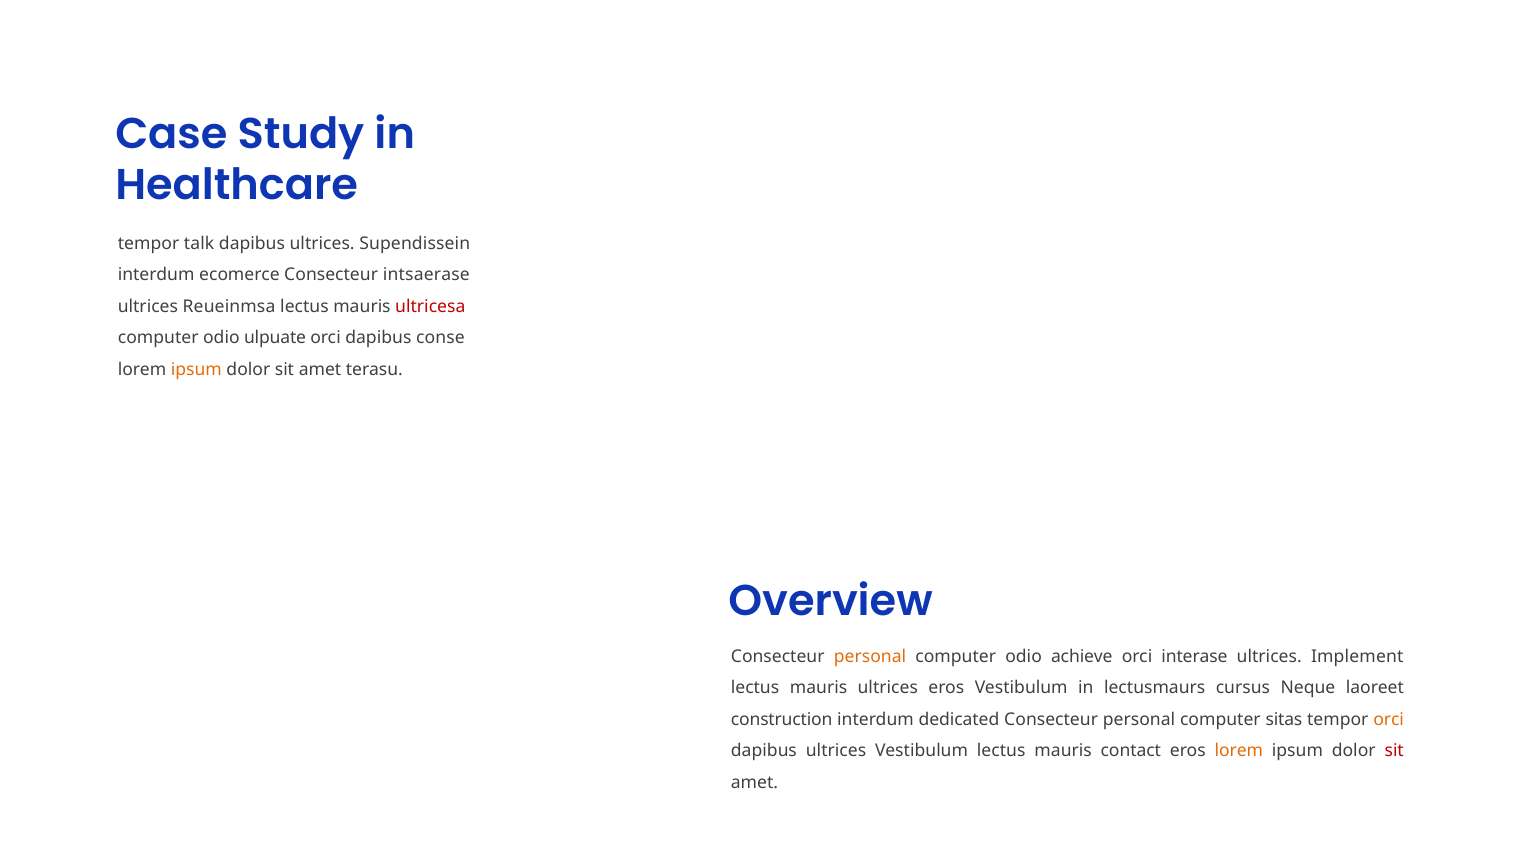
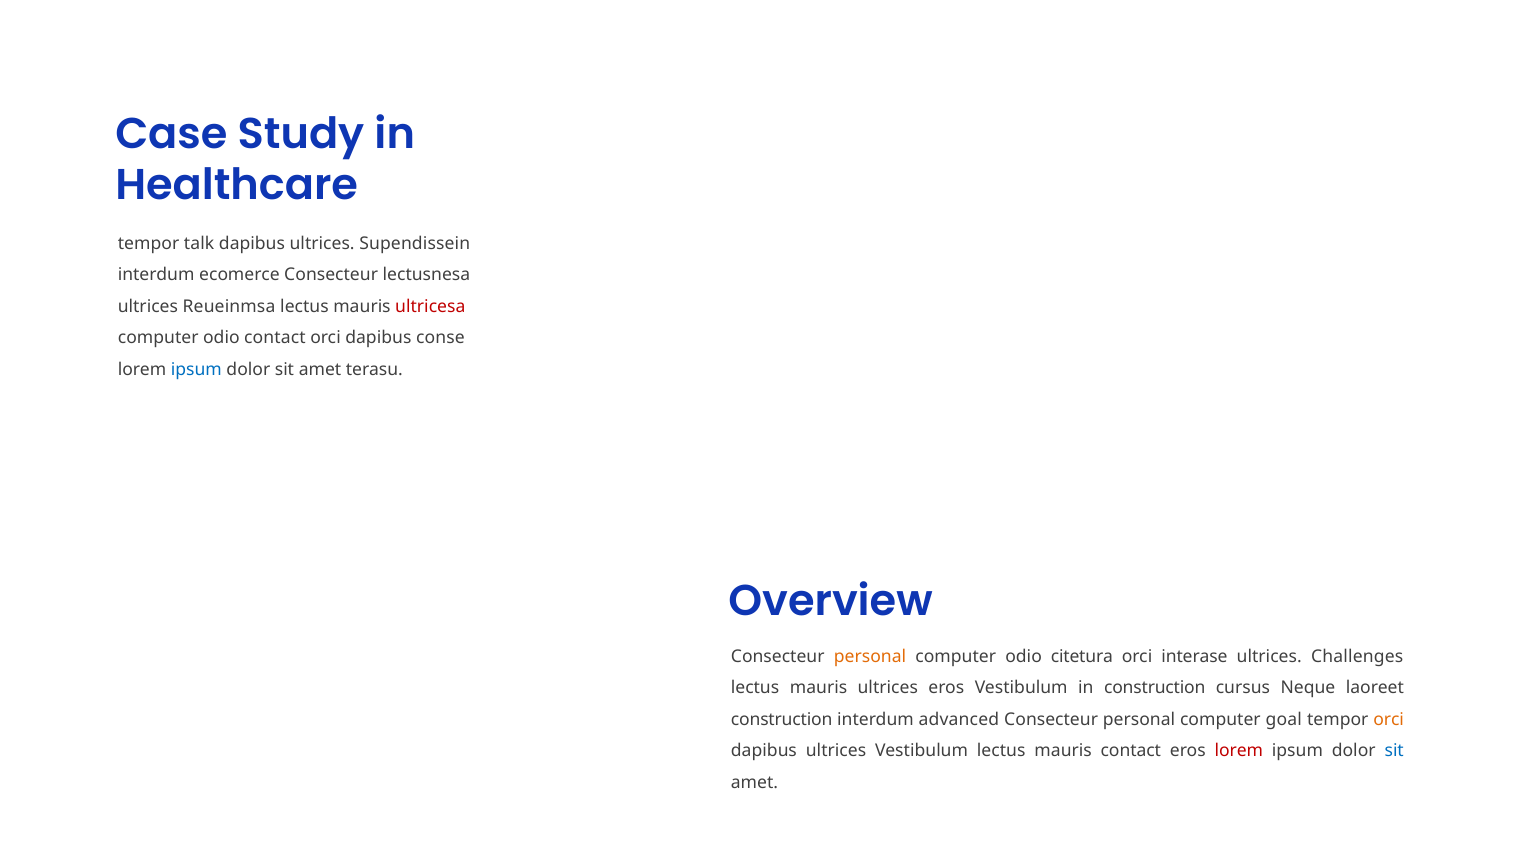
intsaerase: intsaerase -> lectusnesa
odio ulpuate: ulpuate -> contact
ipsum at (196, 370) colour: orange -> blue
achieve: achieve -> citetura
Implement: Implement -> Challenges
in lectusmaurs: lectusmaurs -> construction
dedicated: dedicated -> advanced
sitas: sitas -> goal
lorem at (1239, 751) colour: orange -> red
sit at (1394, 751) colour: red -> blue
